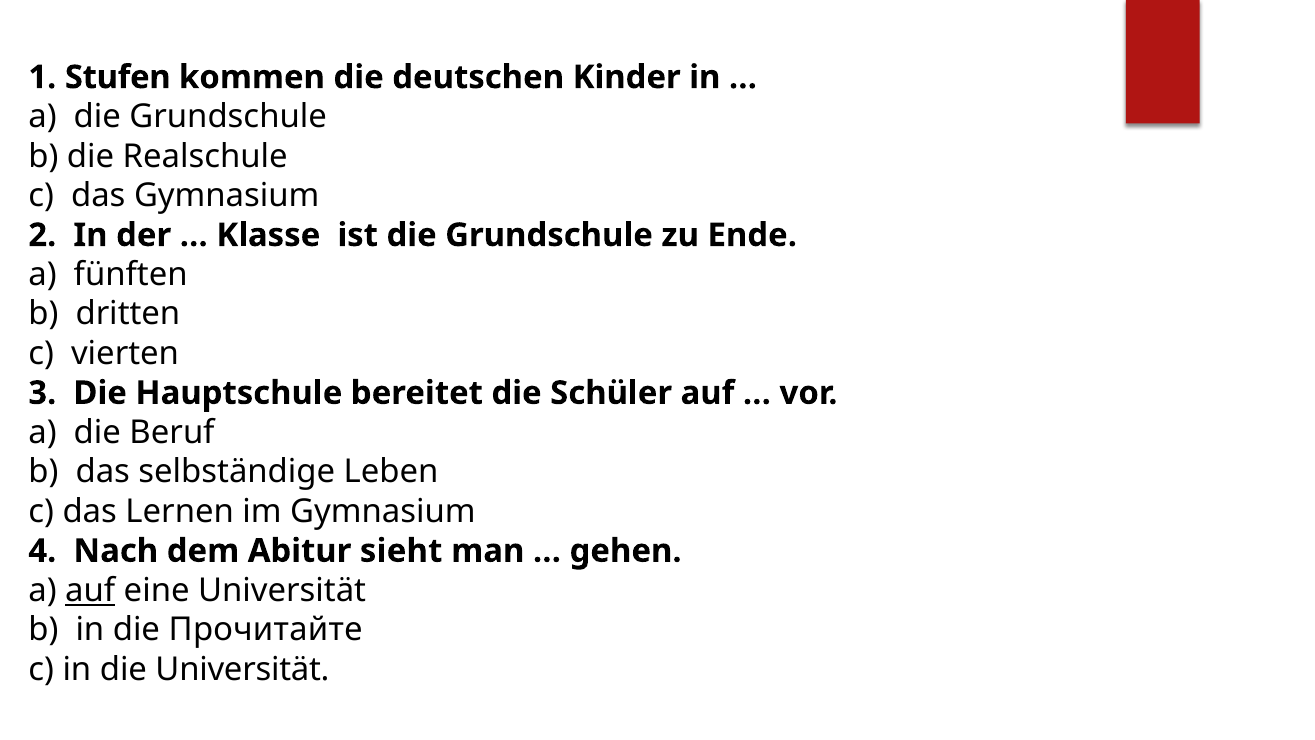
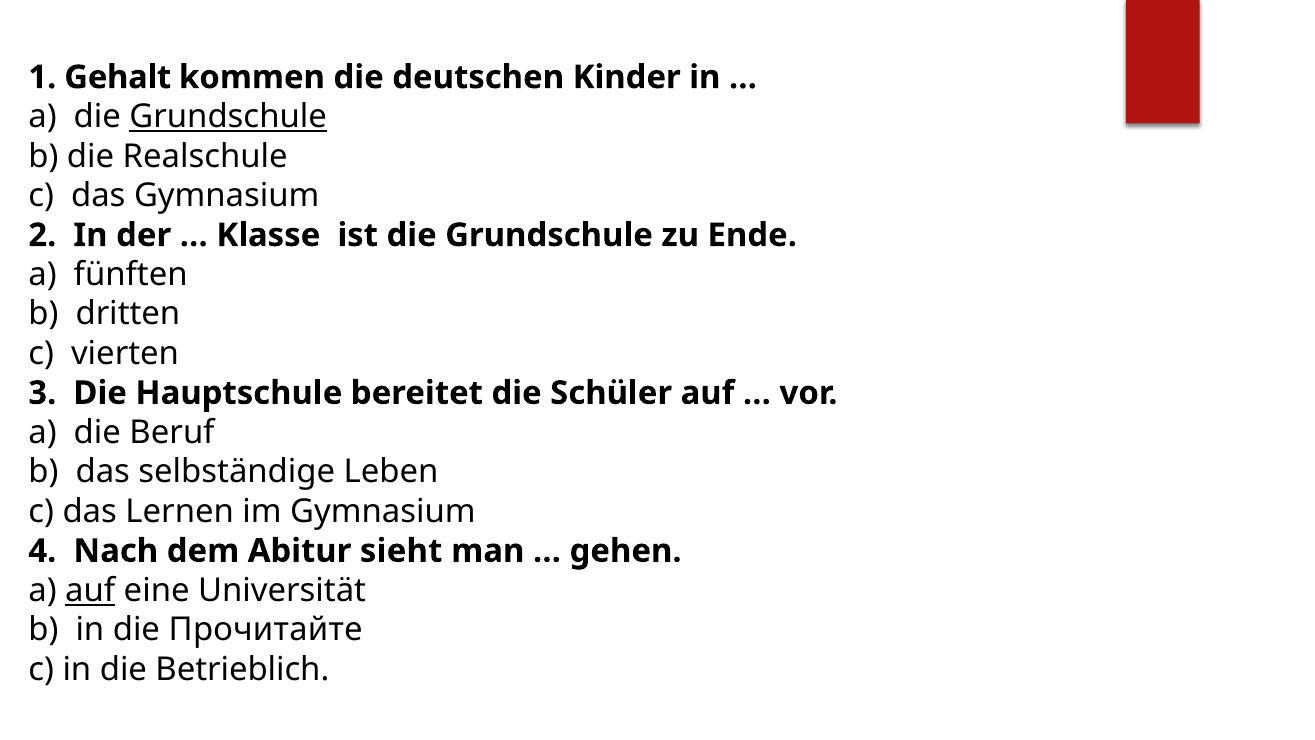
Stufen: Stufen -> Gehalt
Grundschule at (228, 117) underline: none -> present
die Universität: Universität -> Betrieblich
